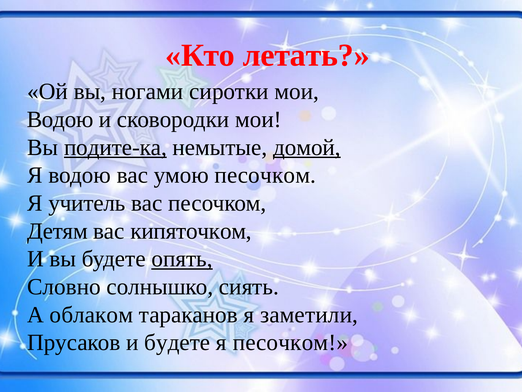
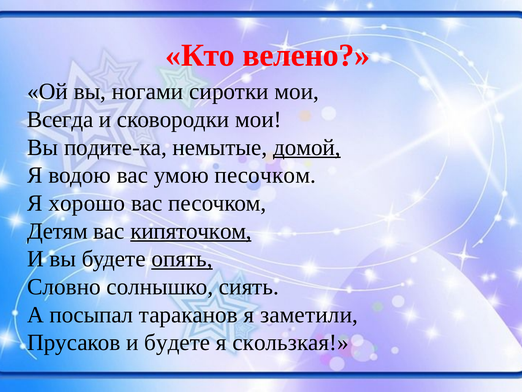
летать: летать -> велено
Водою at (60, 119): Водою -> Всегда
подите-ка underline: present -> none
учитель: учитель -> хорошо
кипяточком underline: none -> present
облаком: облаком -> посыпал
я песочком: песочком -> скользкая
